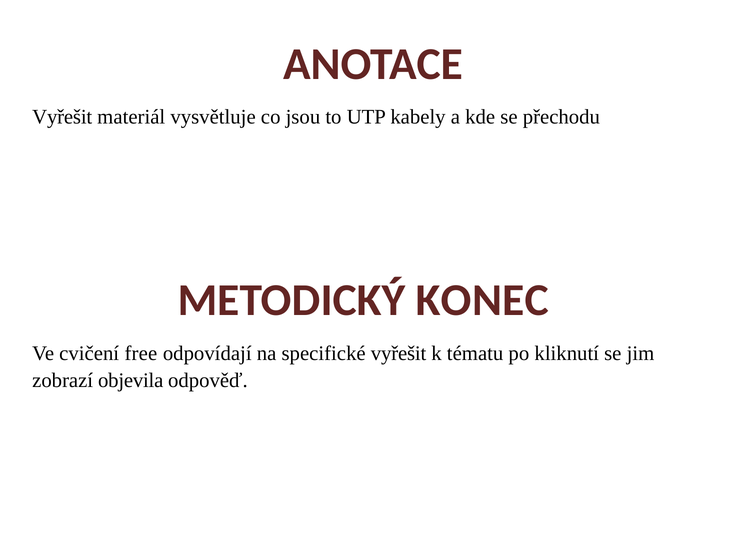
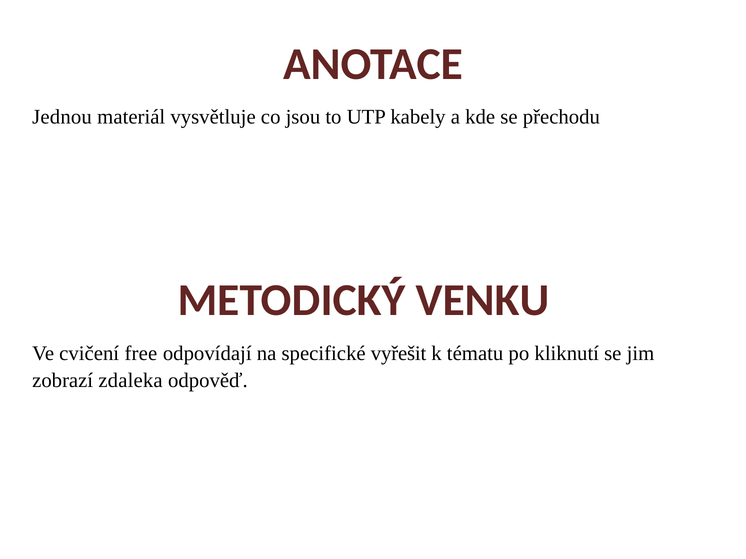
Vyřešit at (62, 117): Vyřešit -> Jednou
KONEC: KONEC -> VENKU
objevila: objevila -> zdaleka
